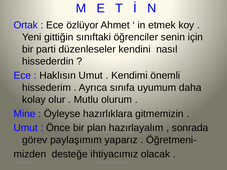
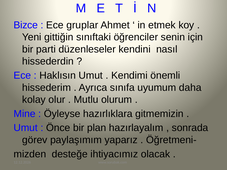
Ortak: Ortak -> Bizce
özlüyor: özlüyor -> gruplar
